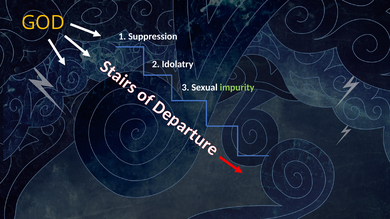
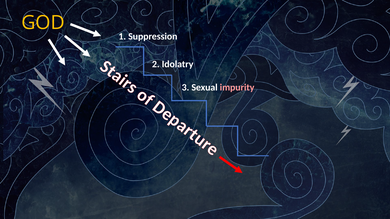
impurity colour: light green -> pink
